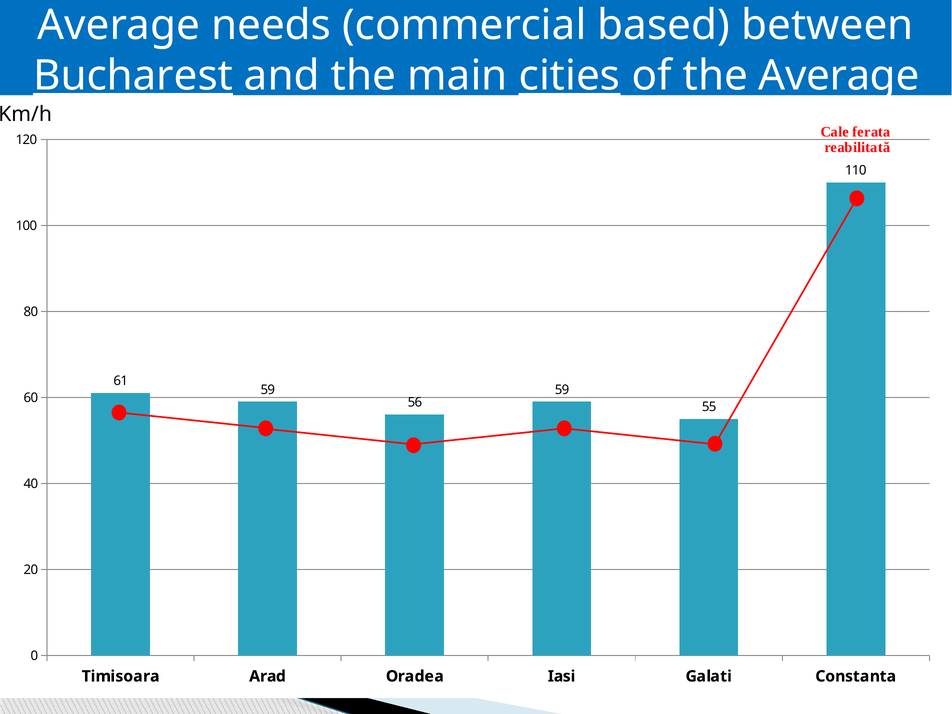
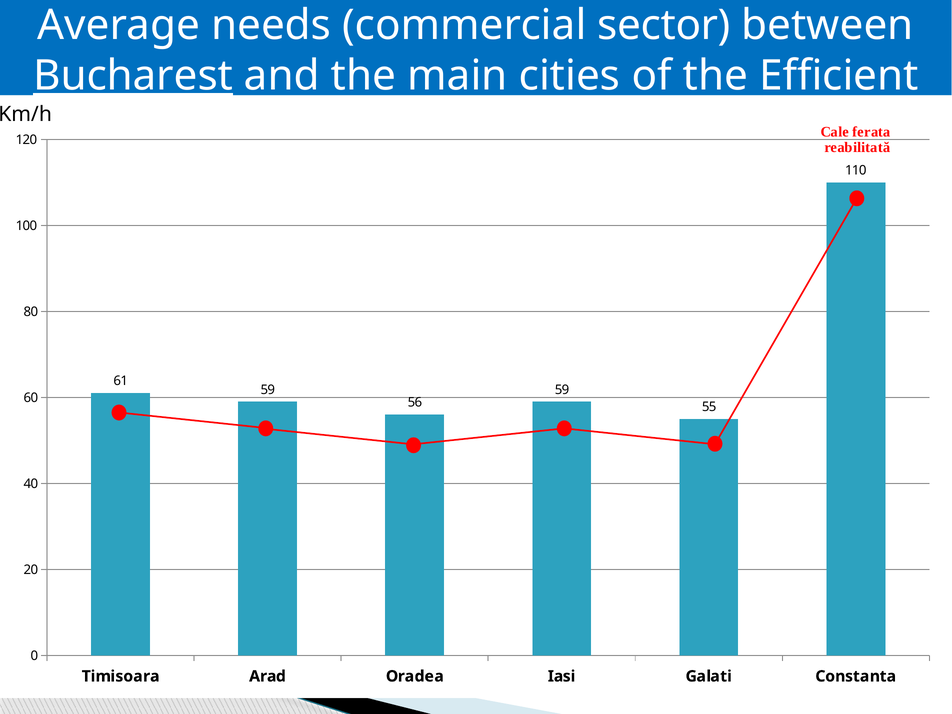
based: based -> sector
cities underline: present -> none
the Average: Average -> Efficient
